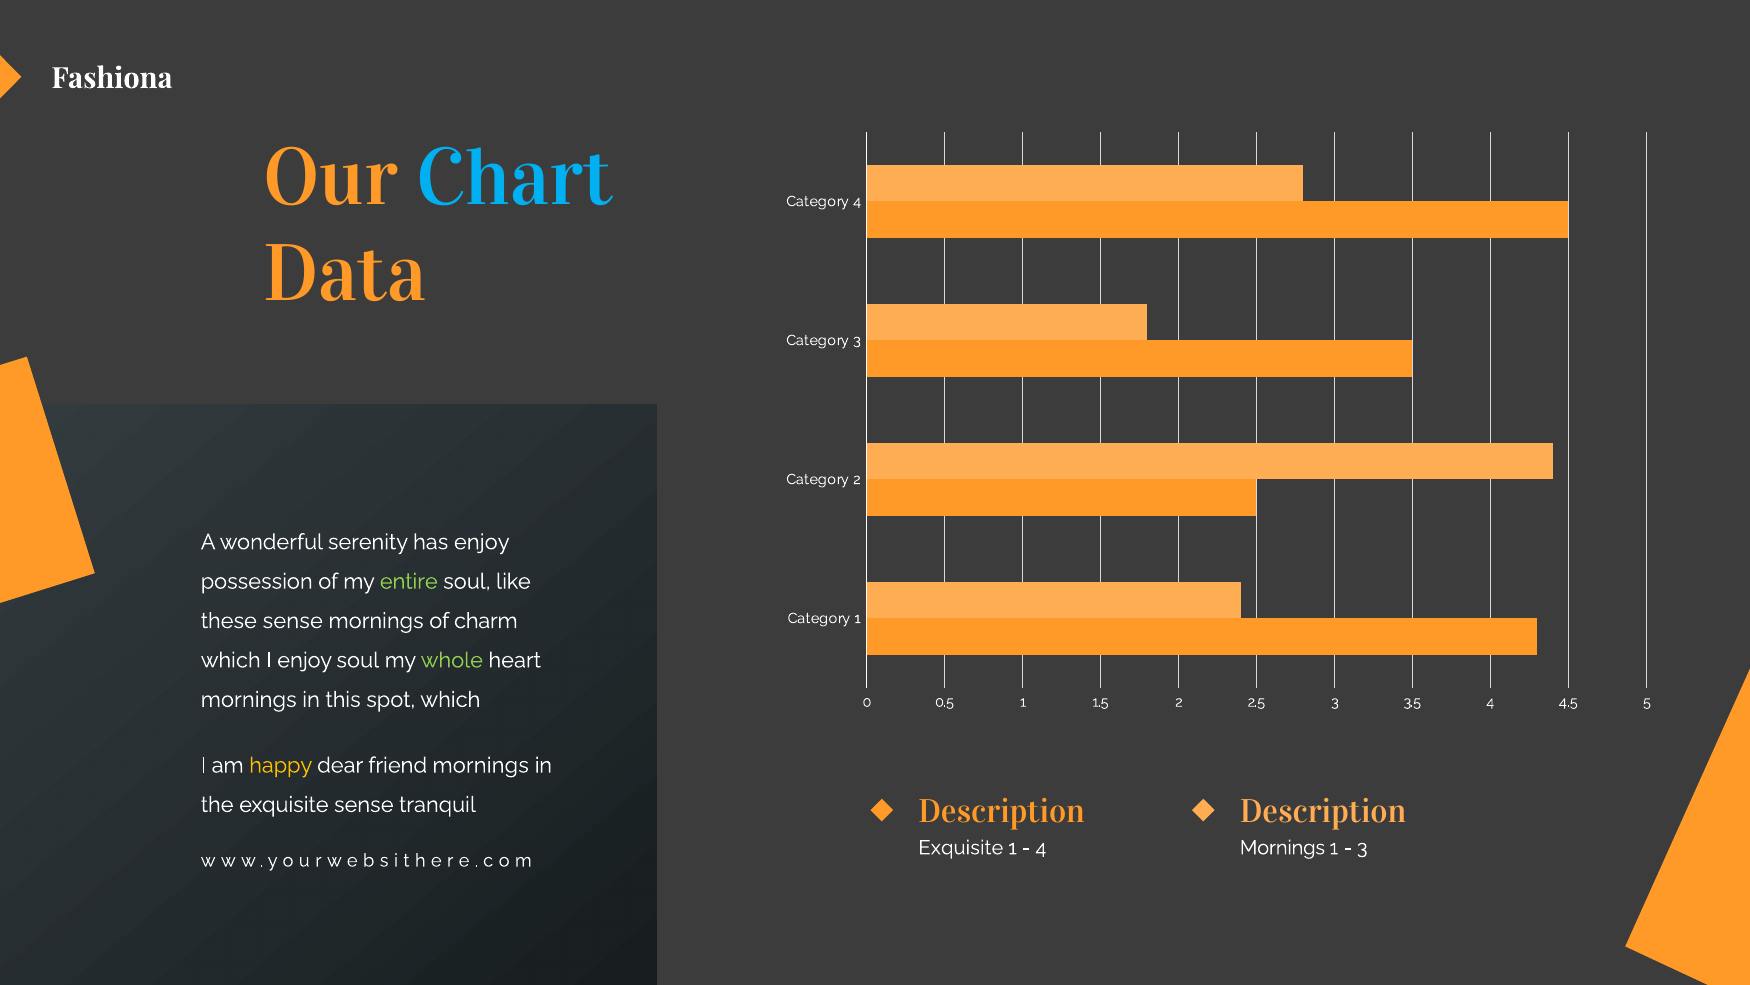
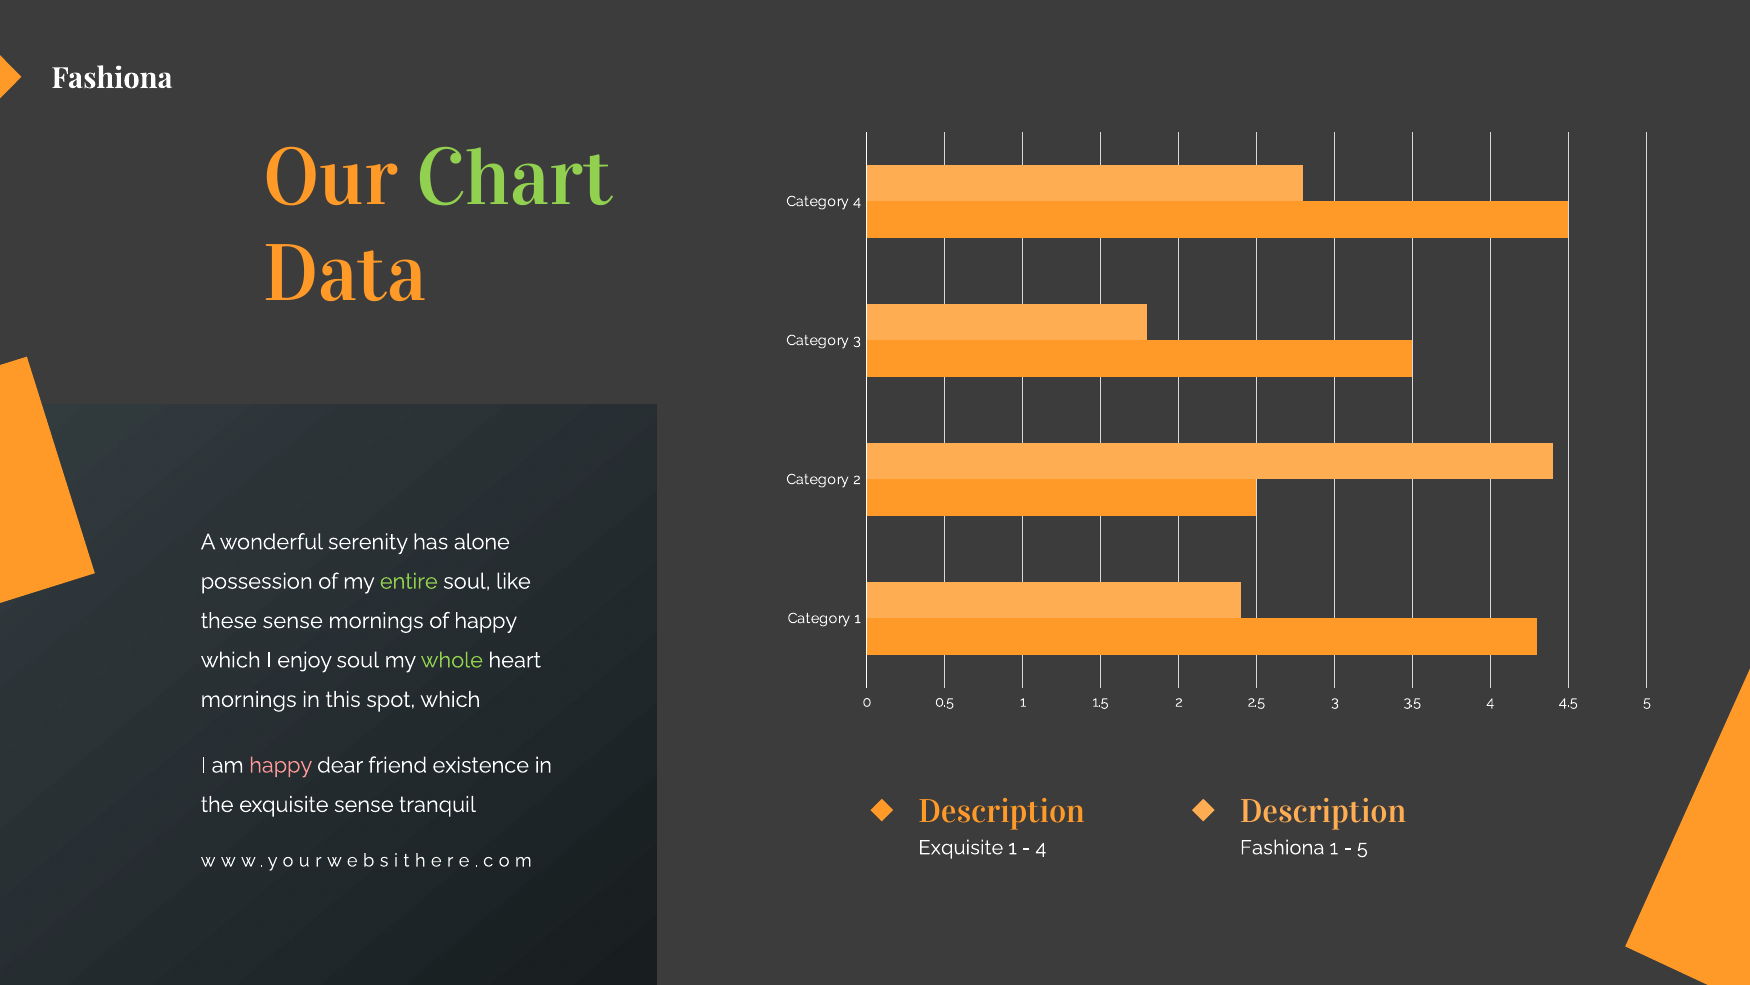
Chart colour: light blue -> light green
has enjoy: enjoy -> alone
of charm: charm -> happy
happy at (281, 765) colour: yellow -> pink
friend mornings: mornings -> existence
Mornings at (1282, 847): Mornings -> Fashiona
3 at (1362, 847): 3 -> 5
